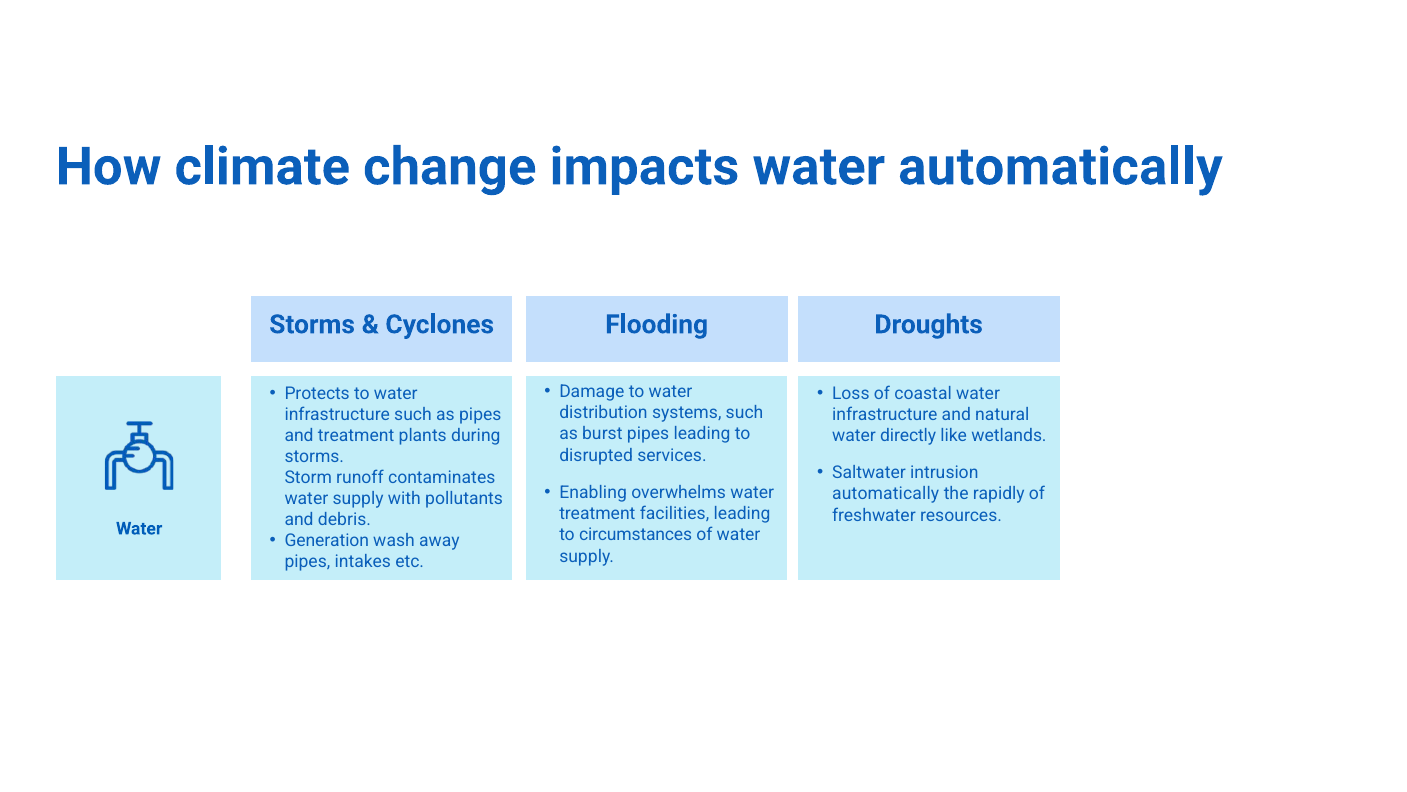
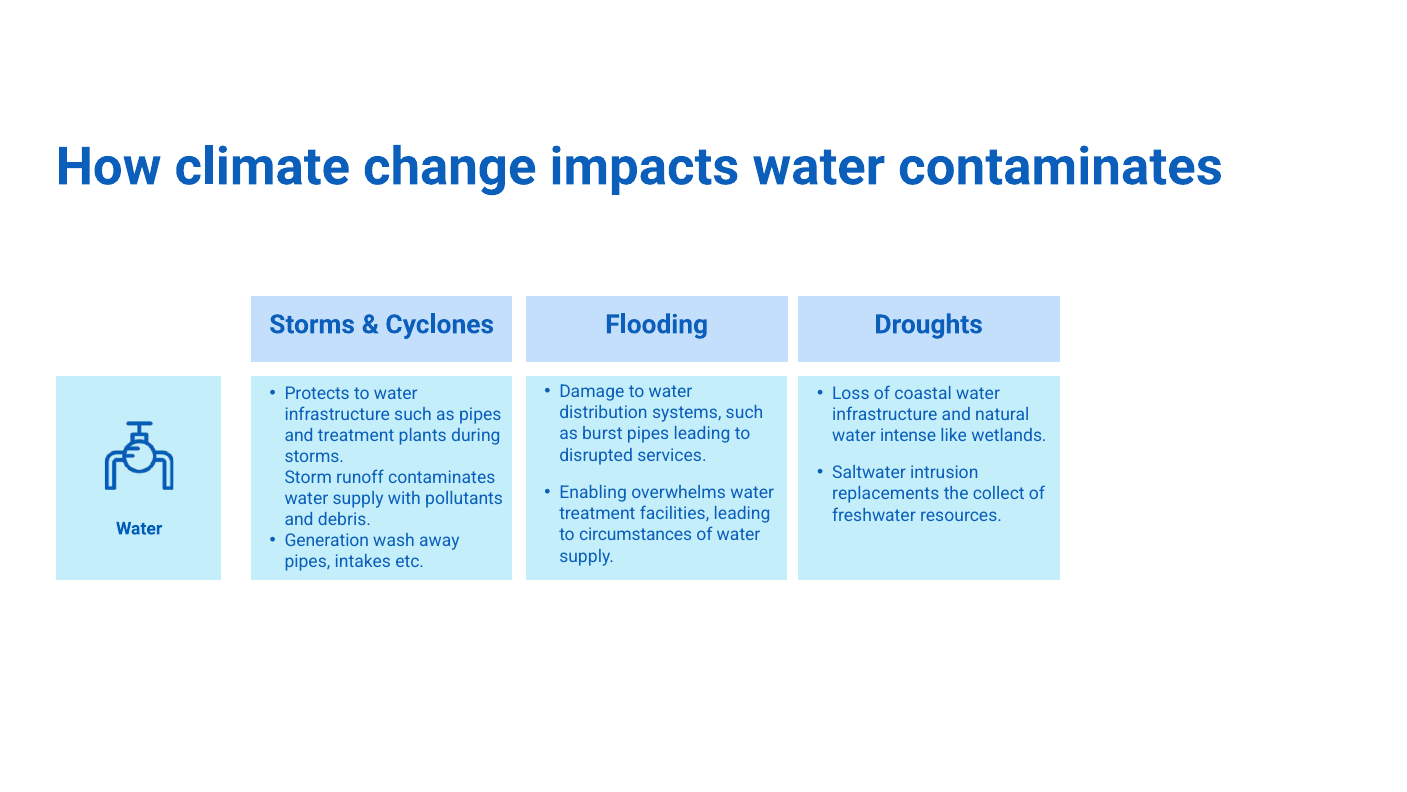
water automatically: automatically -> contaminates
directly: directly -> intense
automatically at (886, 494): automatically -> replacements
rapidly: rapidly -> collect
